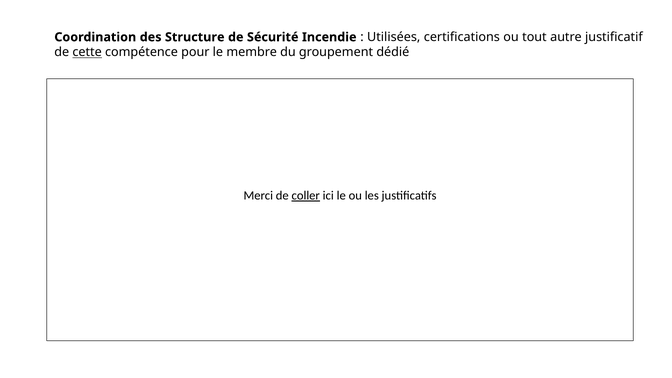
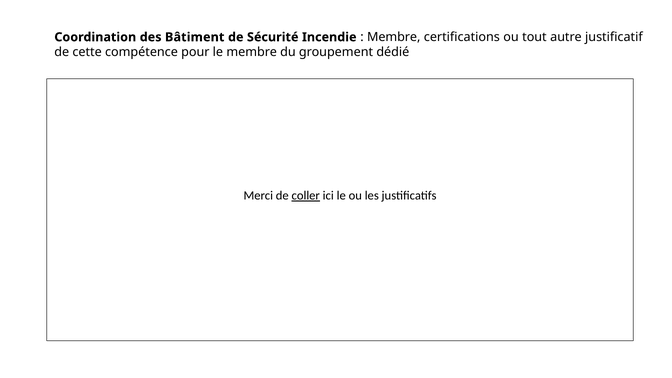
Structure: Structure -> Bâtiment
Utilisées at (394, 37): Utilisées -> Membre
cette underline: present -> none
